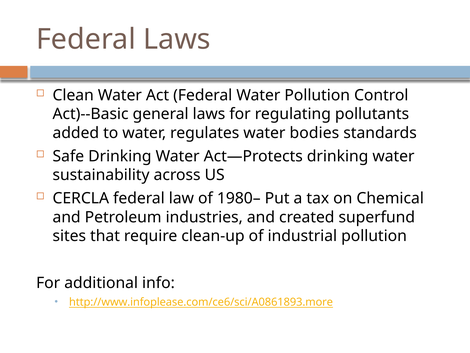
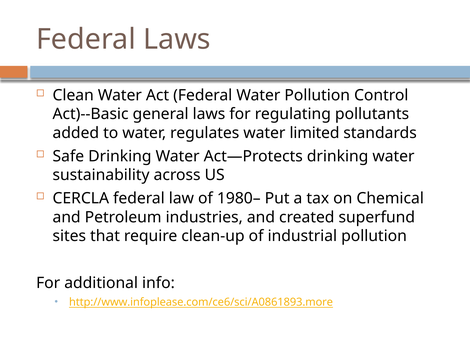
bodies: bodies -> limited
